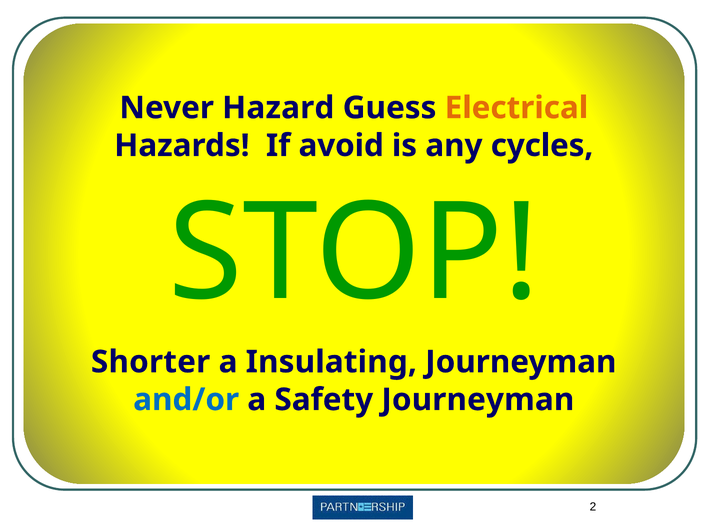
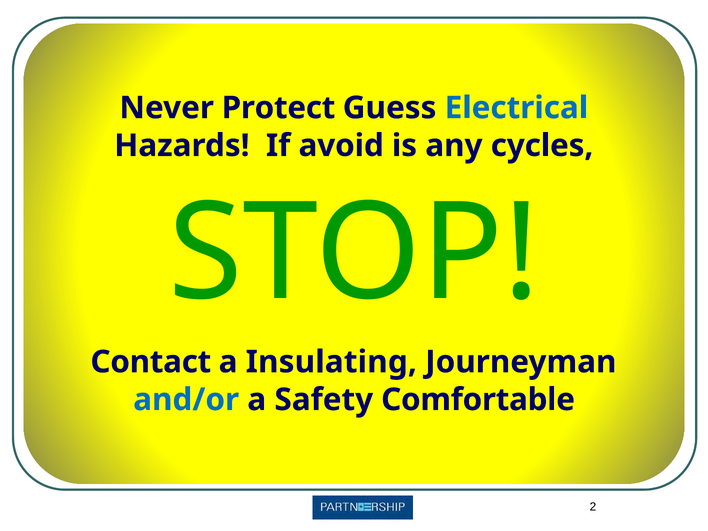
Hazard: Hazard -> Protect
Electrical colour: orange -> blue
Shorter: Shorter -> Contact
Safety Journeyman: Journeyman -> Comfortable
